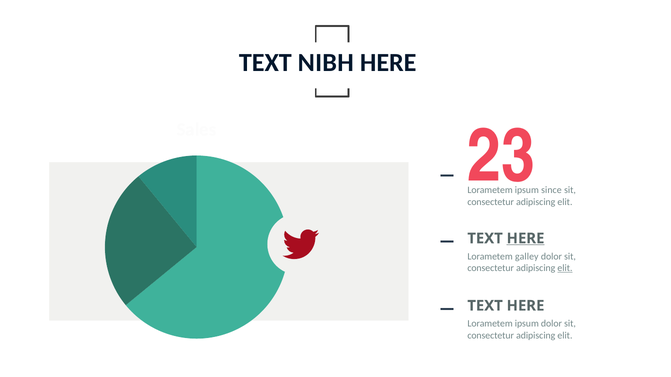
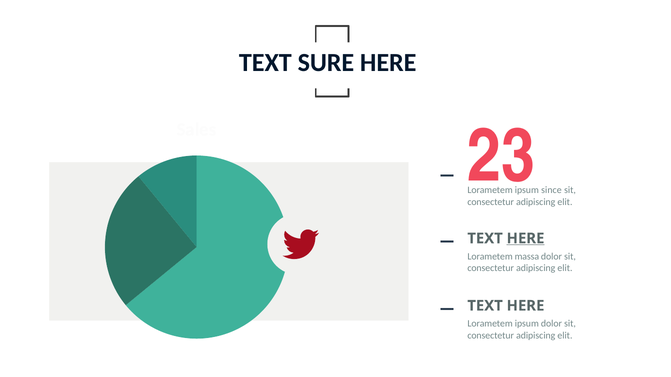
NIBH: NIBH -> SURE
galley: galley -> massa
elit at (565, 268) underline: present -> none
